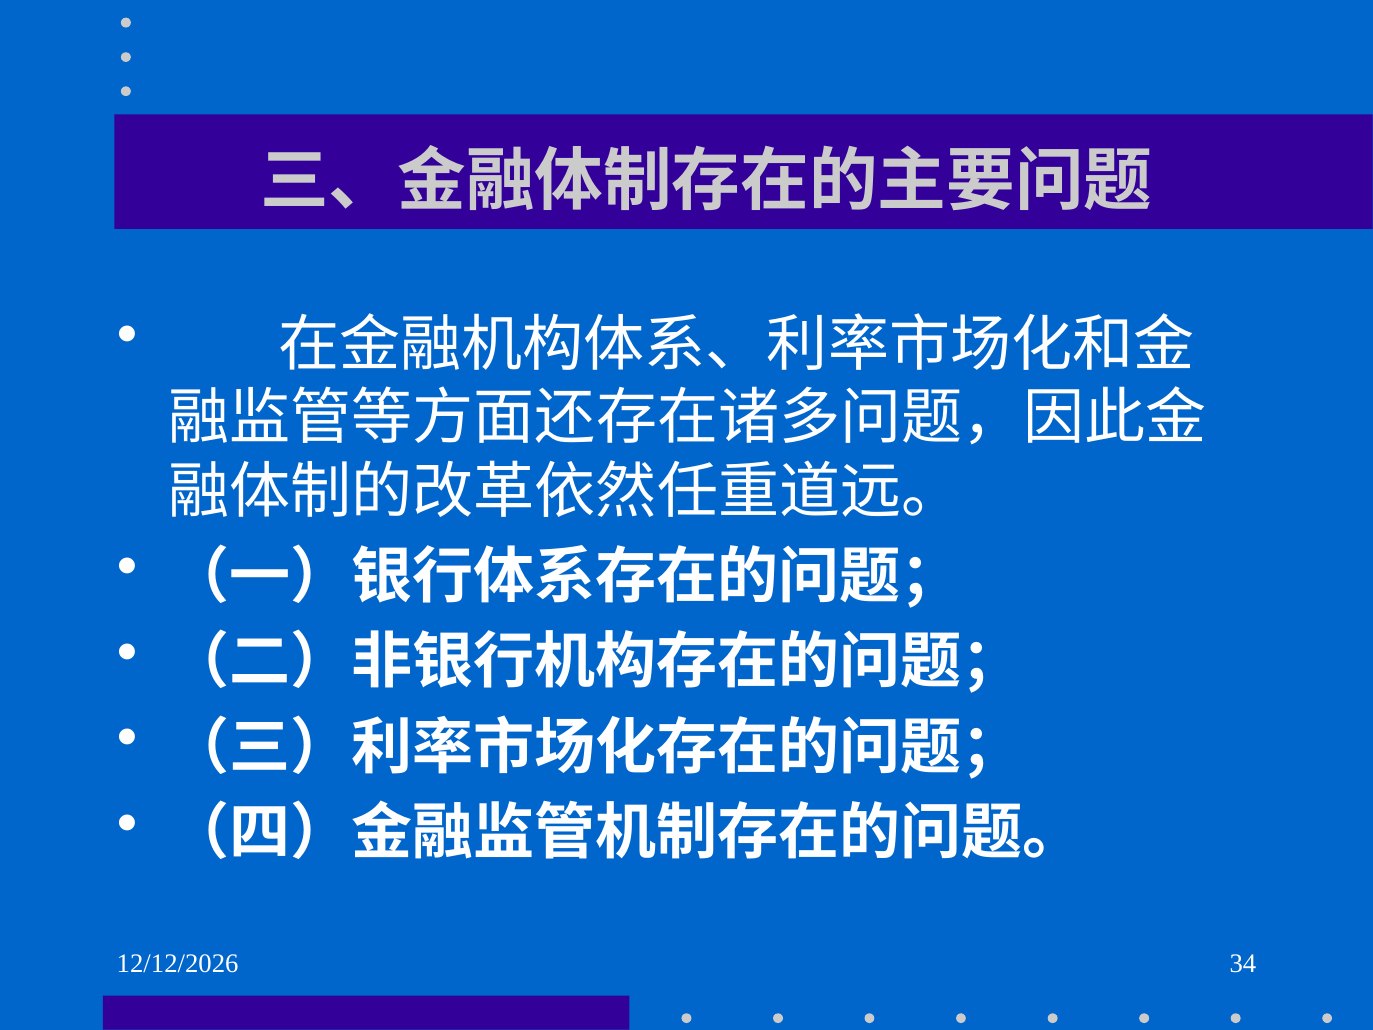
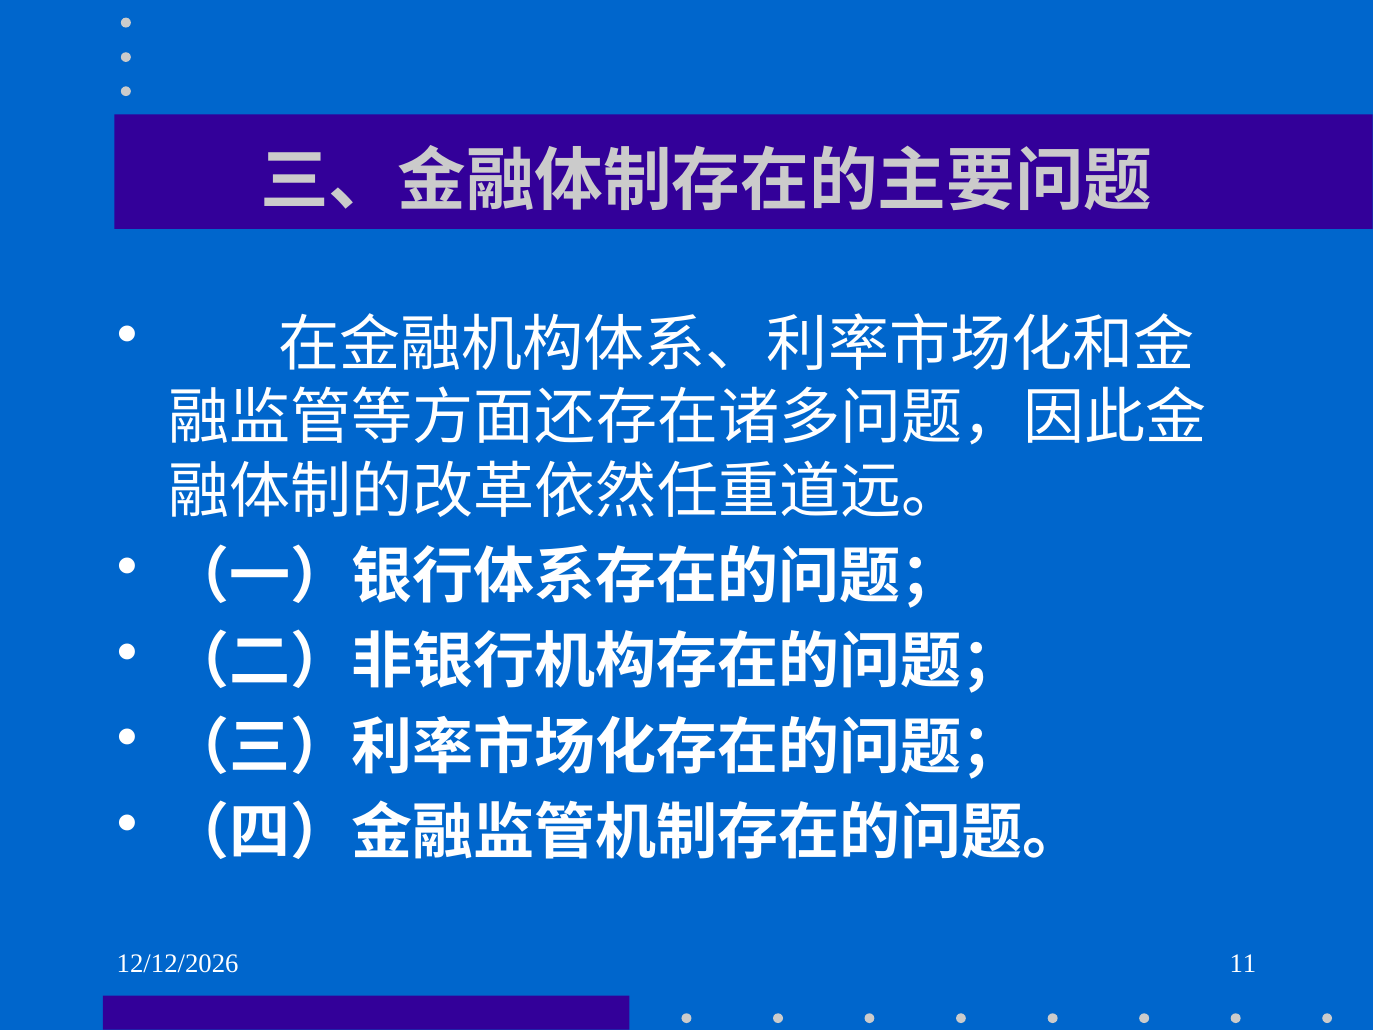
34: 34 -> 11
